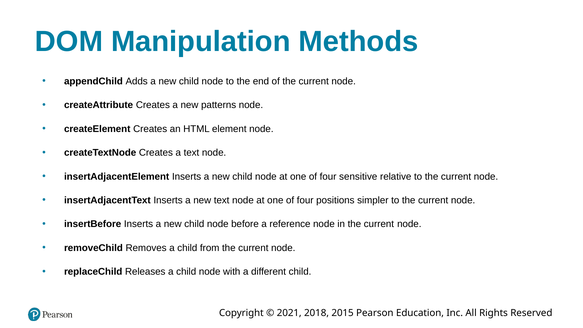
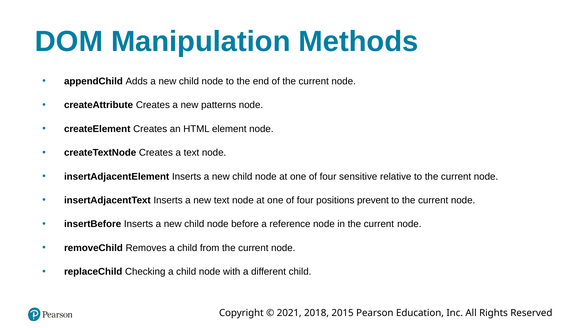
simpler: simpler -> prevent
Releases: Releases -> Checking
